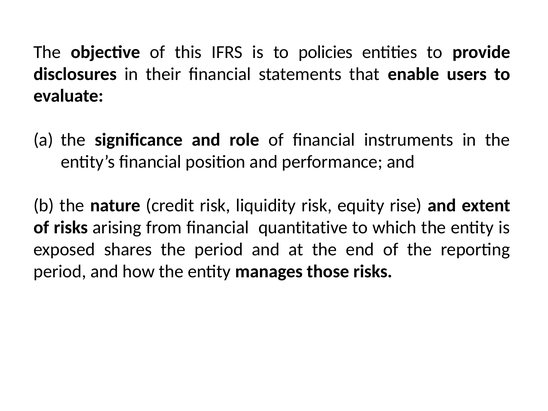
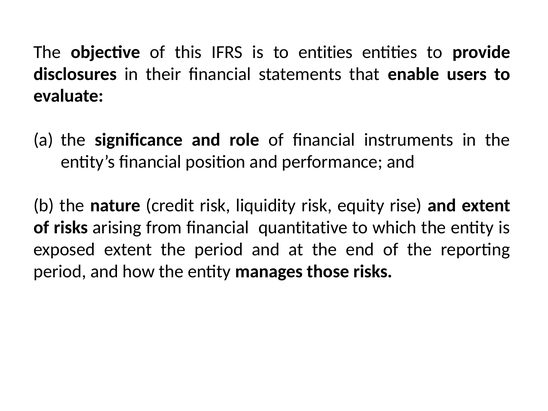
to policies: policies -> entities
exposed shares: shares -> extent
